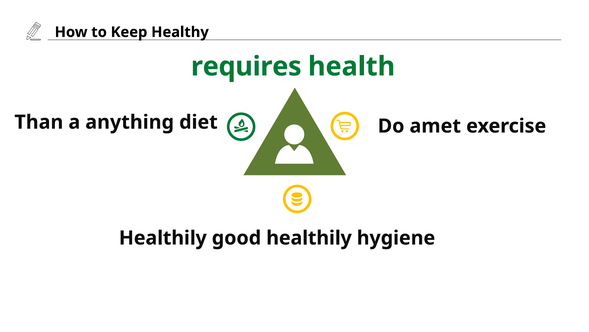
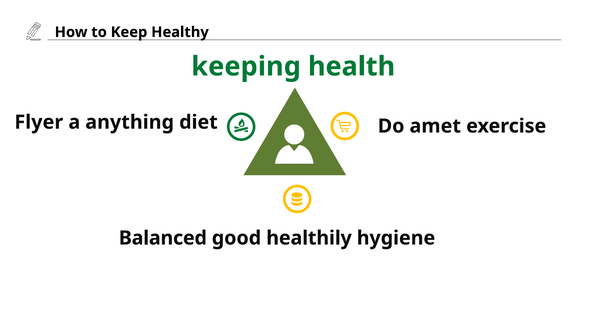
requires: requires -> keeping
Than: Than -> Flyer
Healthily at (163, 238): Healthily -> Balanced
